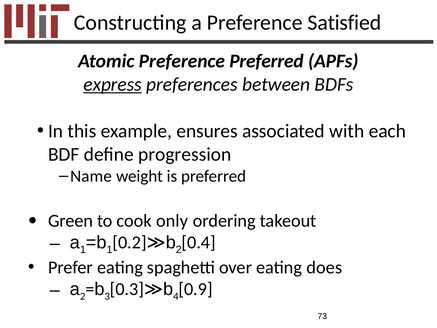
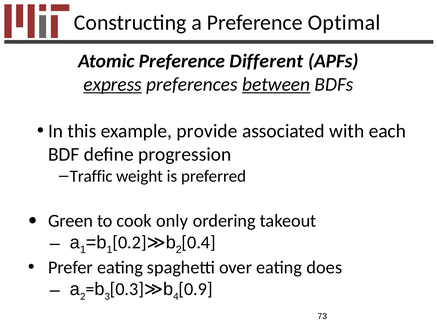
Satisfied: Satisfied -> Optimal
Preference Preferred: Preferred -> Different
between underline: none -> present
ensures: ensures -> provide
Name: Name -> Traffic
